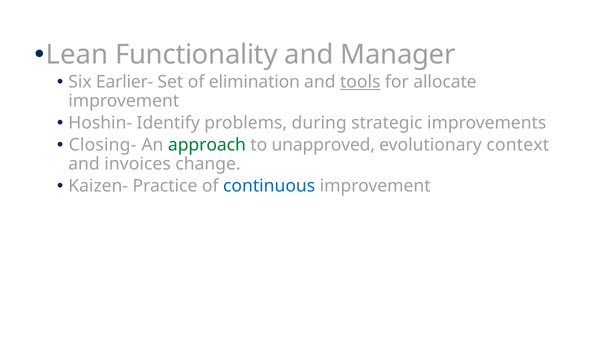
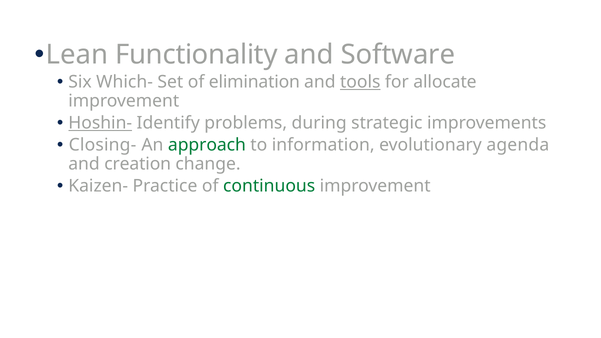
Manager: Manager -> Software
Earlier-: Earlier- -> Which-
Hoshin- underline: none -> present
unapproved: unapproved -> information
context: context -> agenda
invoices: invoices -> creation
continuous colour: blue -> green
